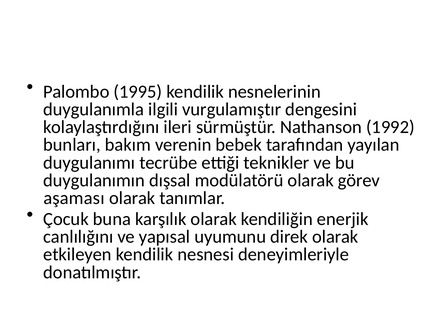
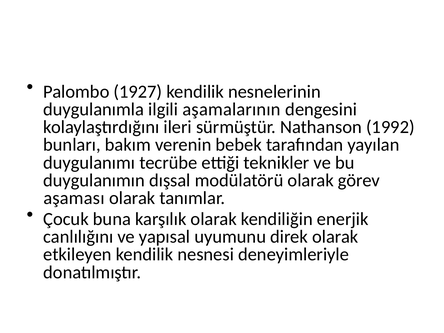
1995: 1995 -> 1927
vurgulamıştır: vurgulamıştır -> aşamalarının
